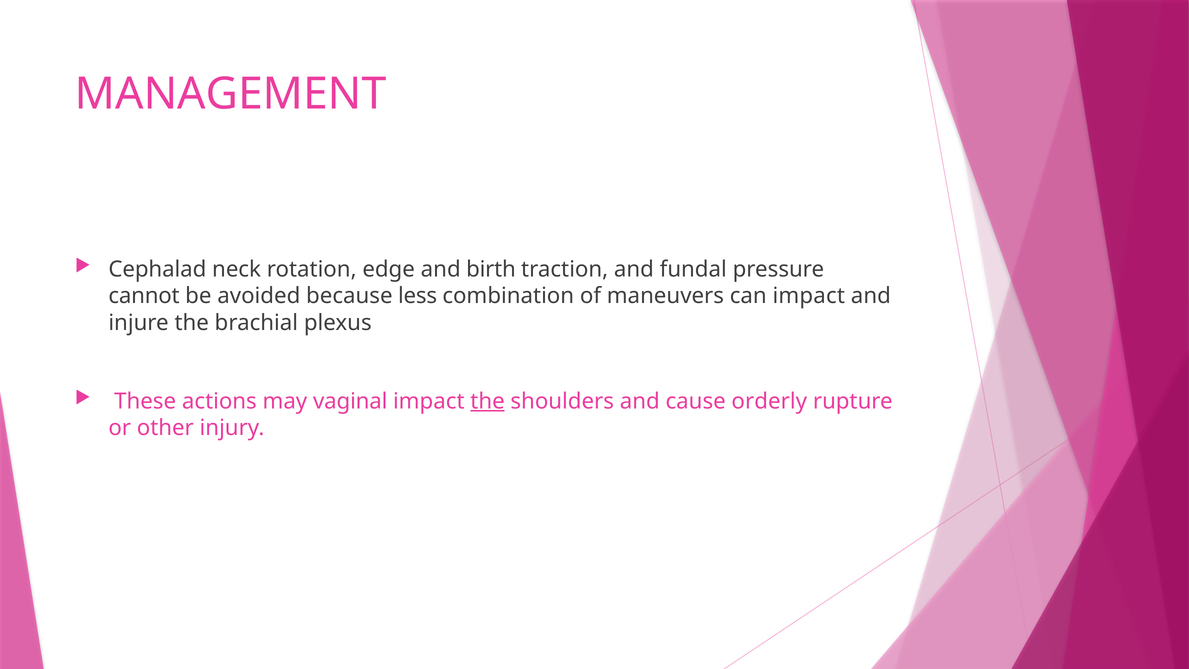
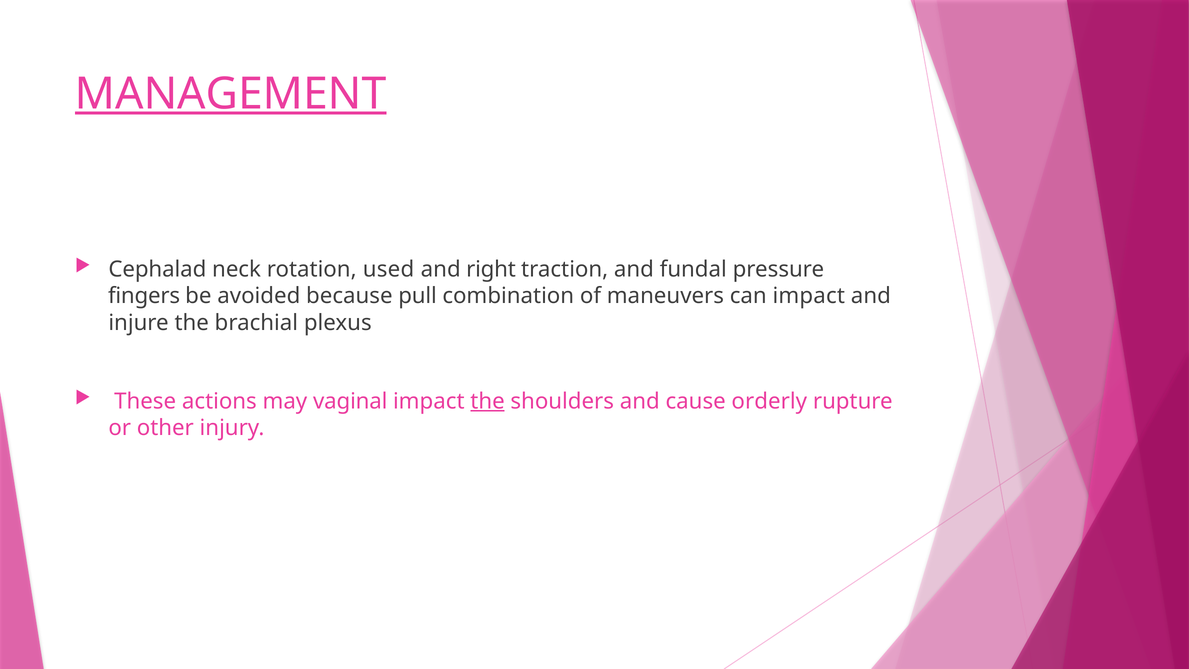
MANAGEMENT underline: none -> present
edge: edge -> used
birth: birth -> right
cannot: cannot -> fingers
less: less -> pull
